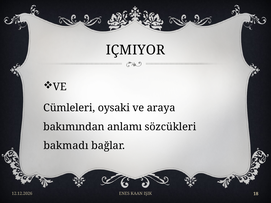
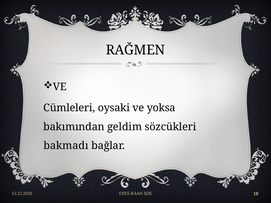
IÇMIYOR: IÇMIYOR -> RAĞMEN
araya: araya -> yoksa
anlamı: anlamı -> geldim
